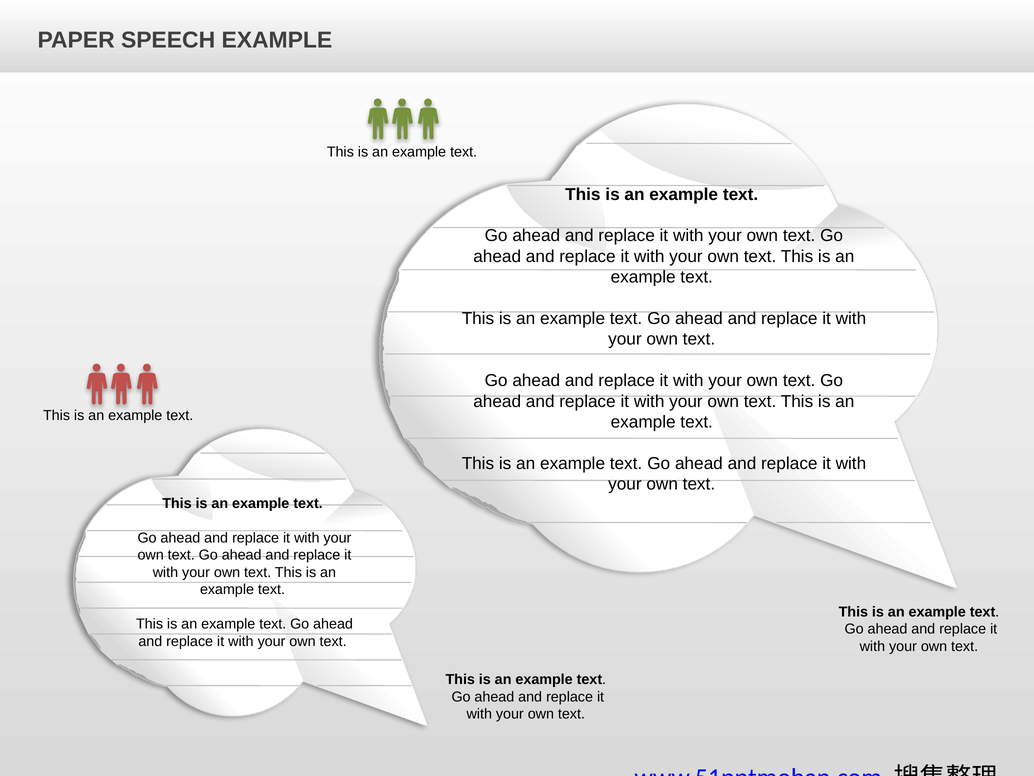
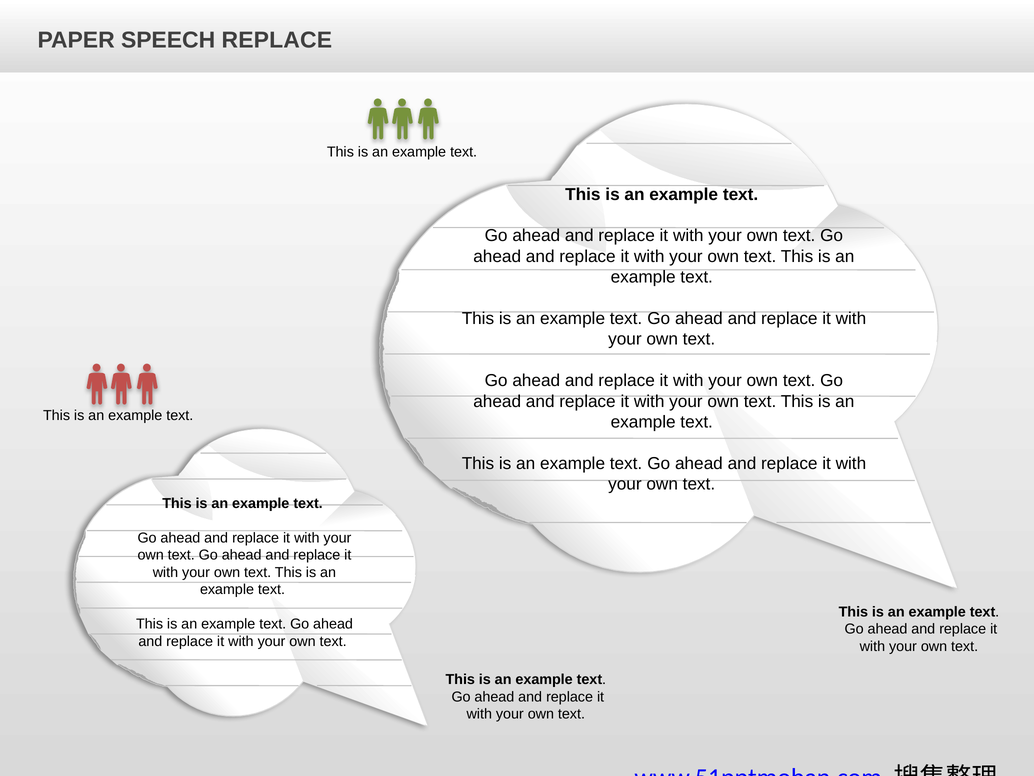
SPEECH EXAMPLE: EXAMPLE -> REPLACE
